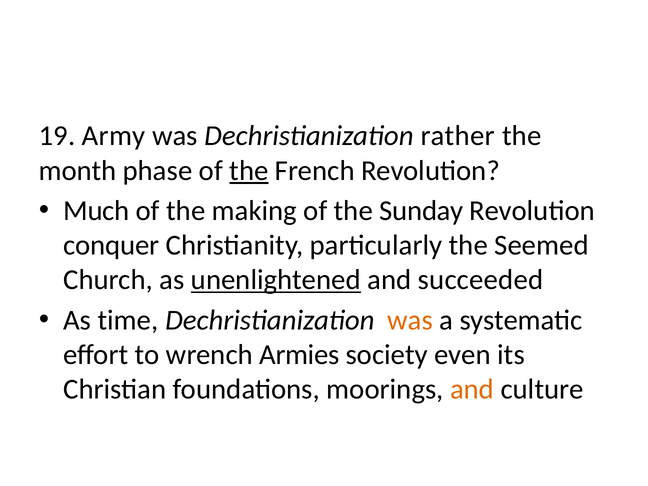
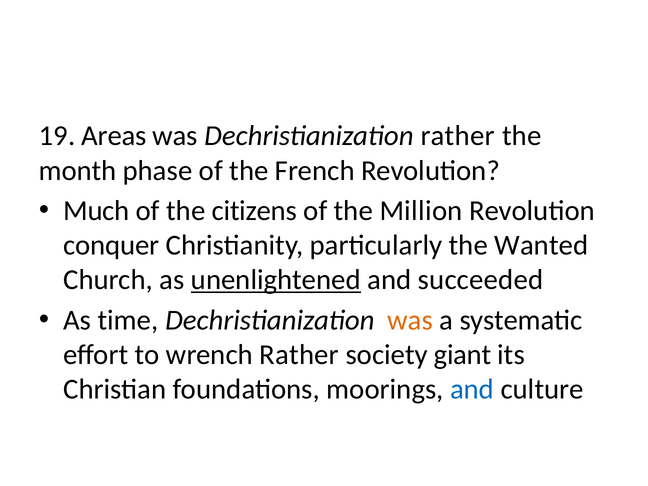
Army: Army -> Areas
the at (249, 171) underline: present -> none
making: making -> citizens
Sunday: Sunday -> Million
Seemed: Seemed -> Wanted
wrench Armies: Armies -> Rather
even: even -> giant
and at (472, 389) colour: orange -> blue
